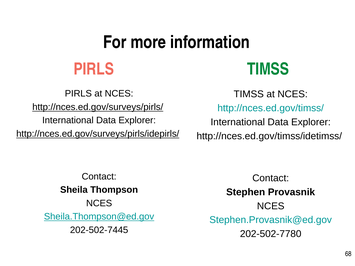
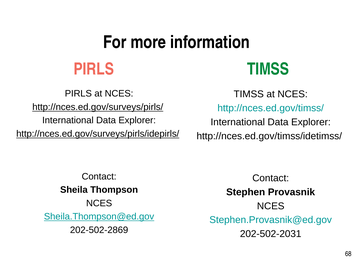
202-502-7445: 202-502-7445 -> 202-502-2869
202-502-7780: 202-502-7780 -> 202-502-2031
